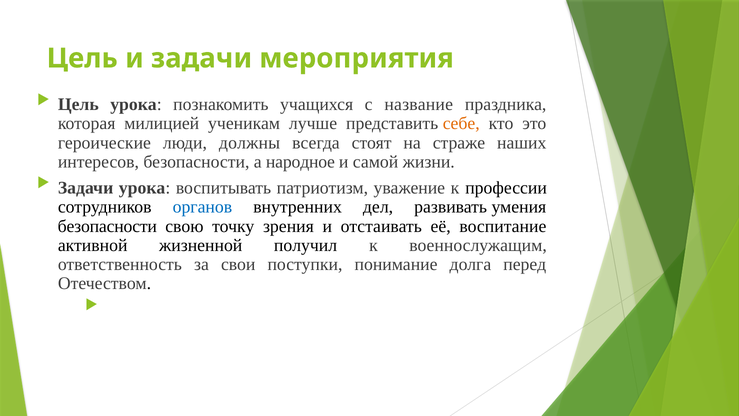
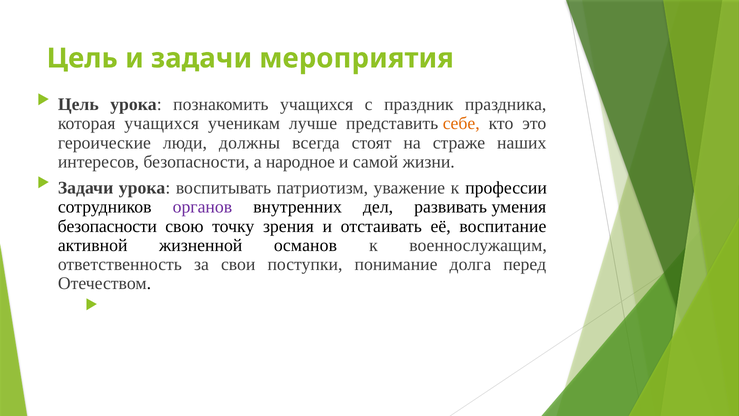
название: название -> праздник
которая милицией: милицией -> учащихся
органов colour: blue -> purple
получил: получил -> османов
